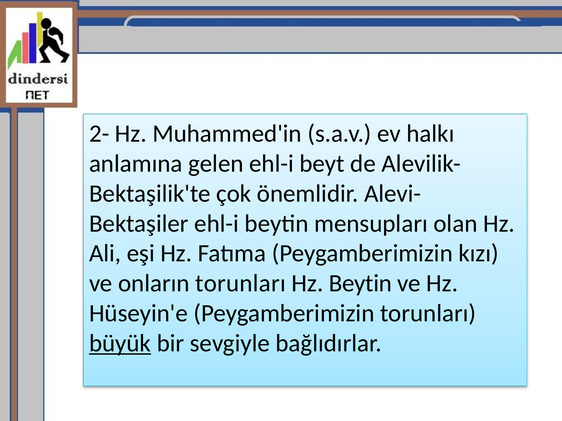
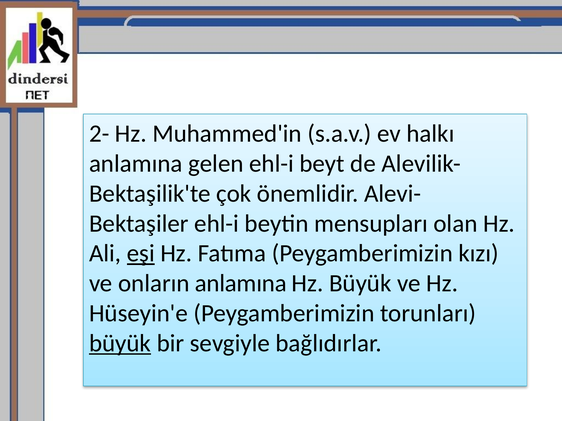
eşi underline: none -> present
onların torunları: torunları -> anlamına
Hz Beytin: Beytin -> Büyük
